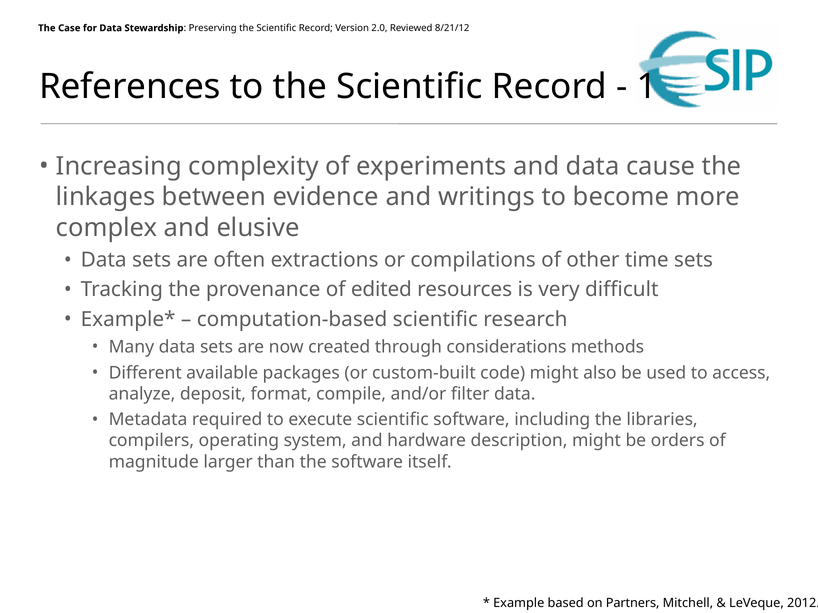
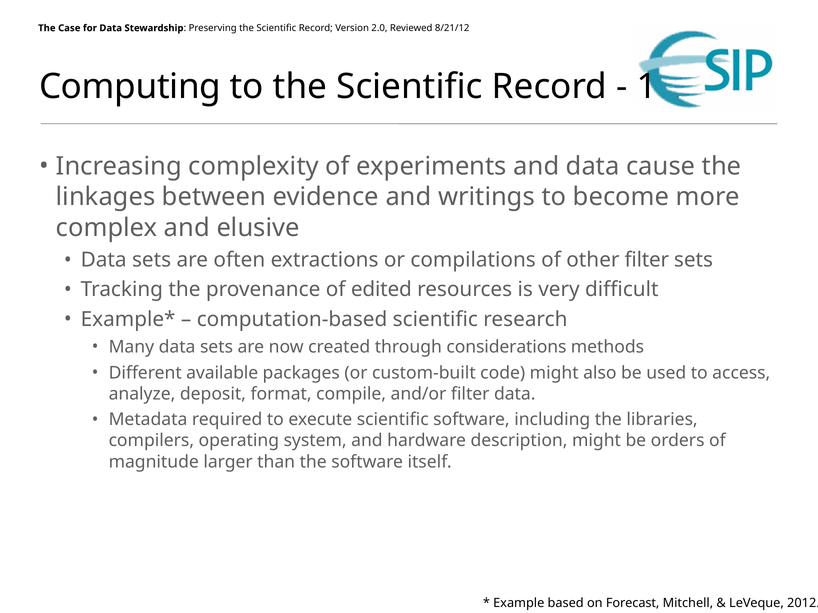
References: References -> Computing
other time: time -> filter
Partners: Partners -> Forecast
